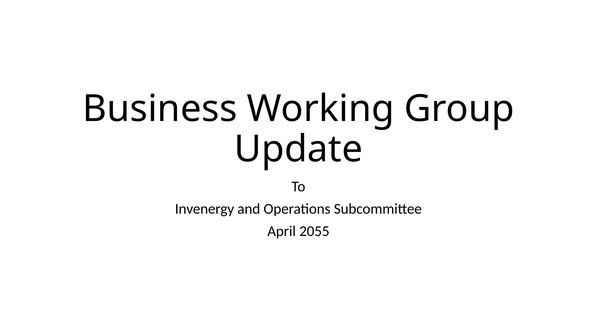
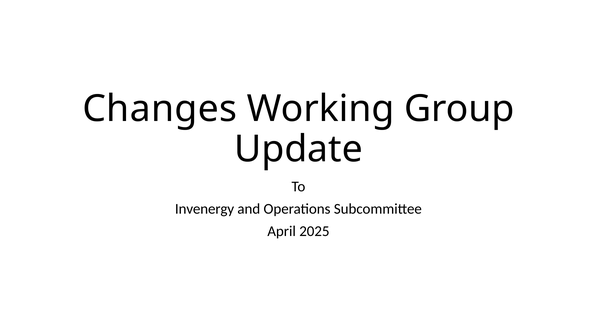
Business: Business -> Changes
2055: 2055 -> 2025
